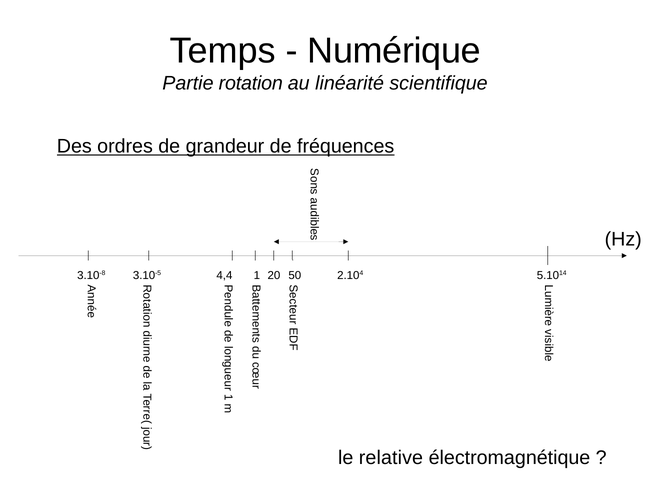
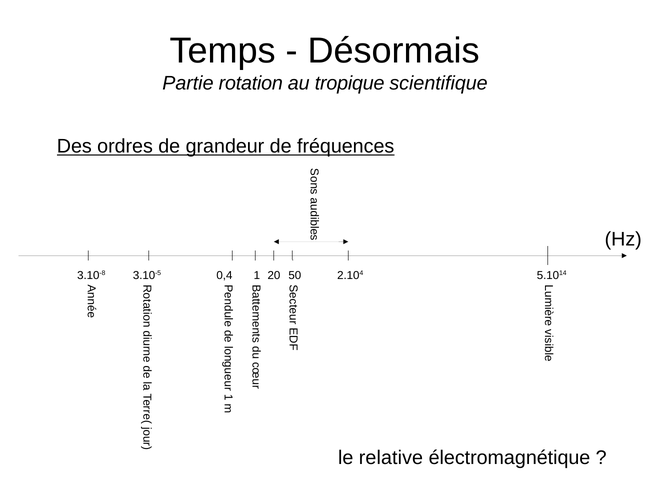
Numérique: Numérique -> Désormais
linéarité: linéarité -> tropique
4,4: 4,4 -> 0,4
